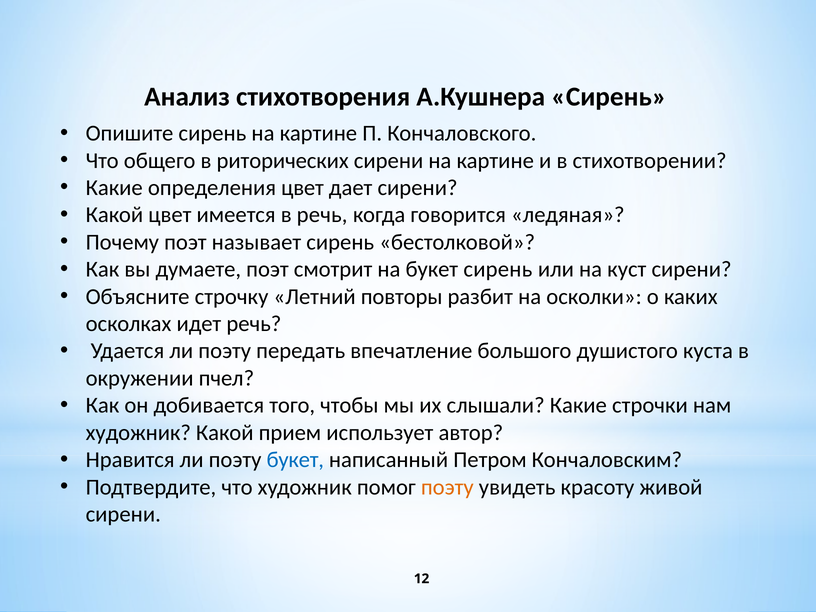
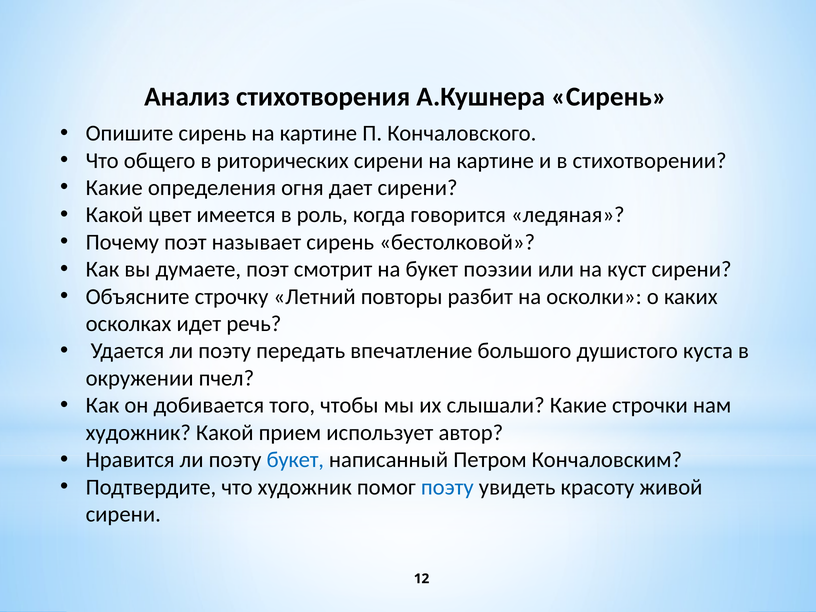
определения цвет: цвет -> огня
в речь: речь -> роль
букет сирень: сирень -> поэзии
поэту at (447, 487) colour: orange -> blue
